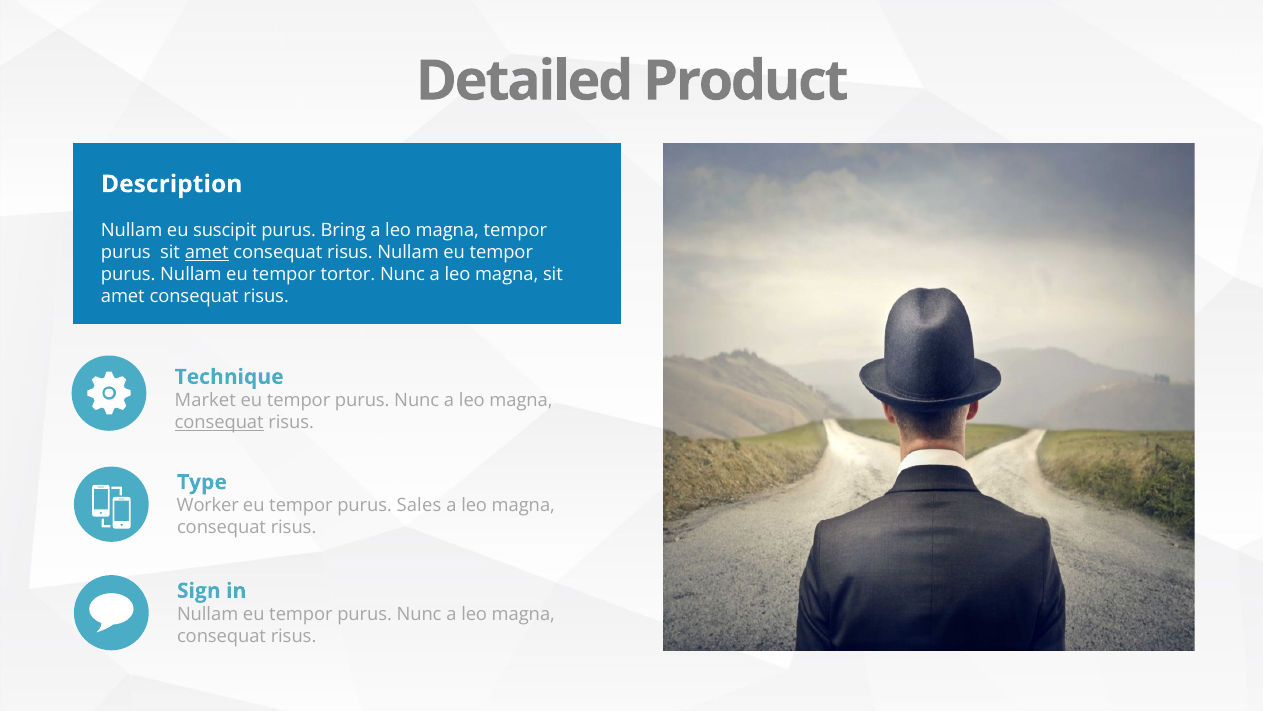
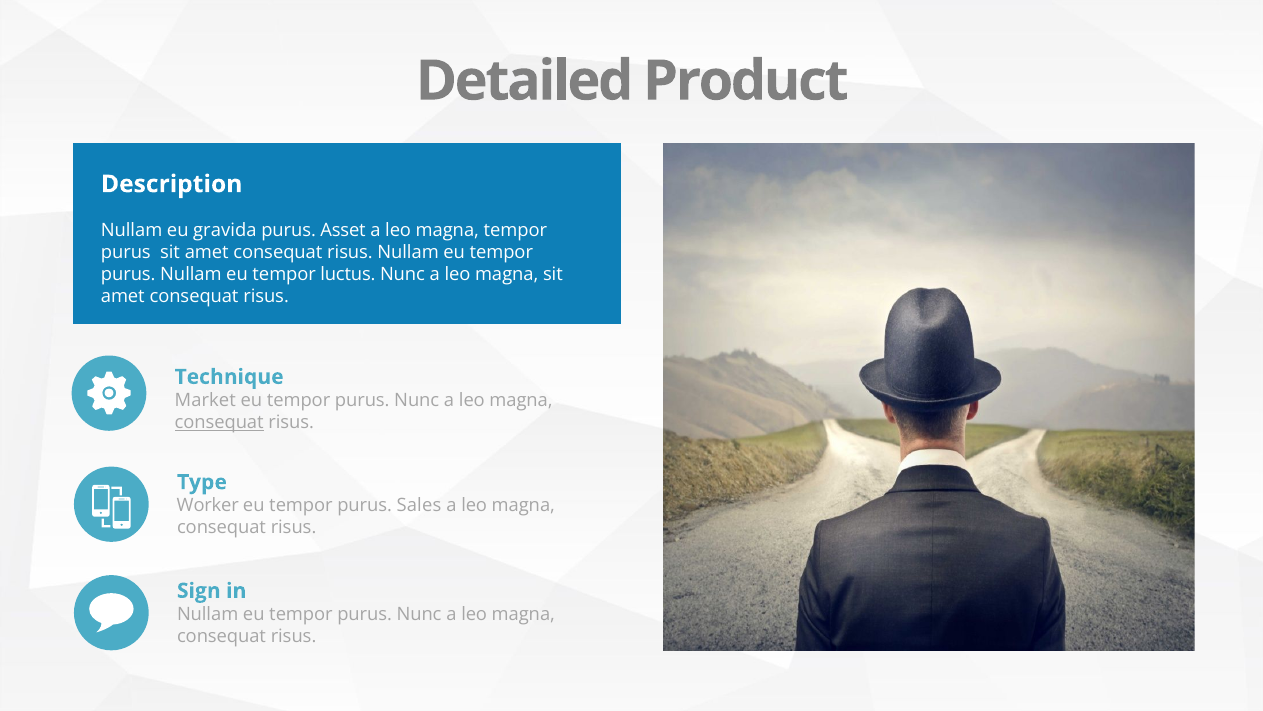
suscipit: suscipit -> gravida
Bring: Bring -> Asset
amet at (207, 252) underline: present -> none
tortor: tortor -> luctus
